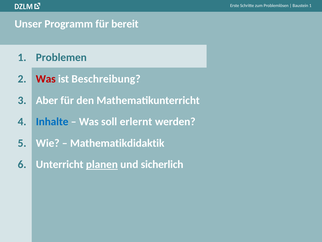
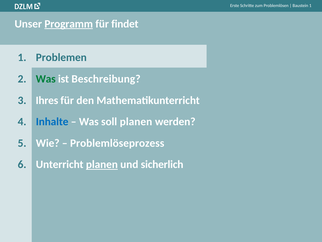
Programm underline: none -> present
bereit: bereit -> findet
Was at (46, 79) colour: red -> green
Aber: Aber -> Ihres
soll erlernt: erlernt -> planen
Mathematikdidaktik: Mathematikdidaktik -> Problemlöseprozess
